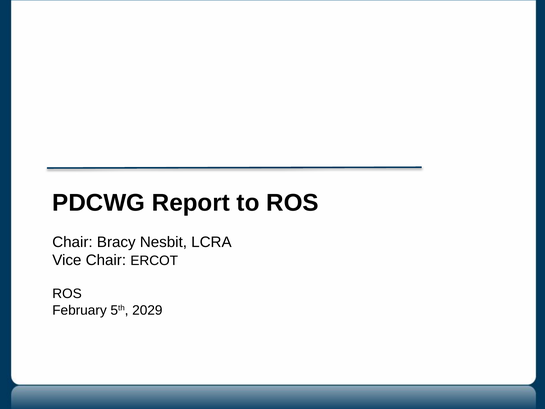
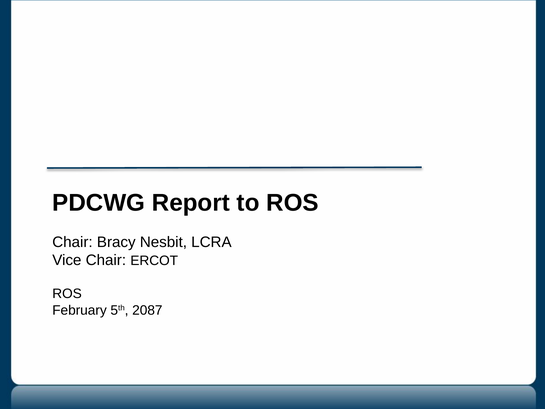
2029: 2029 -> 2087
